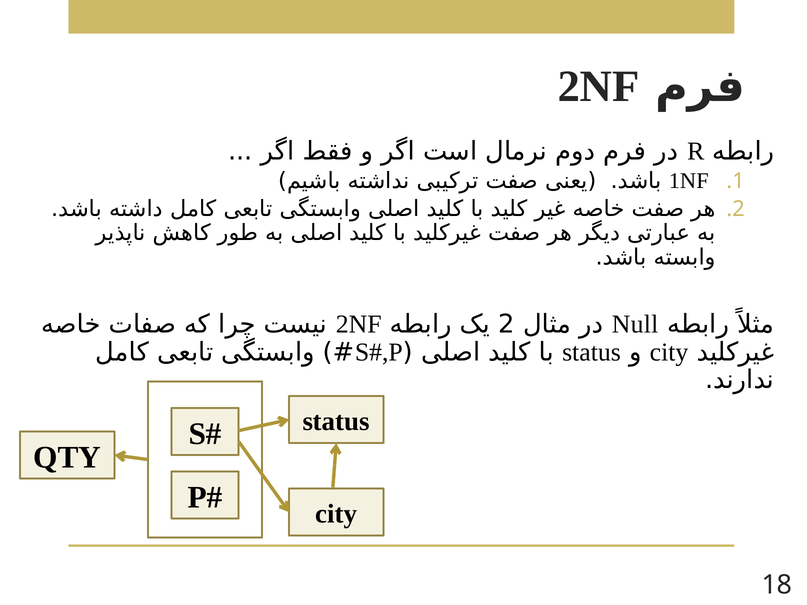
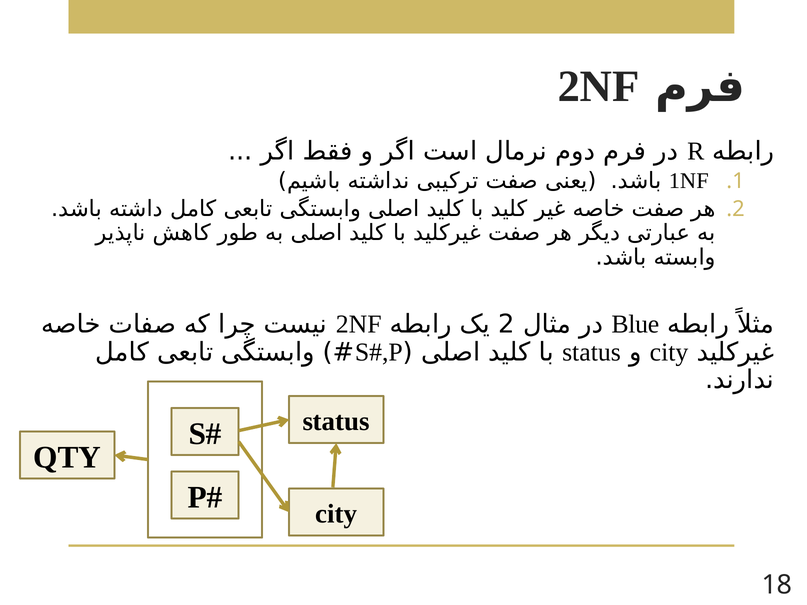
Null: Null -> Blue
